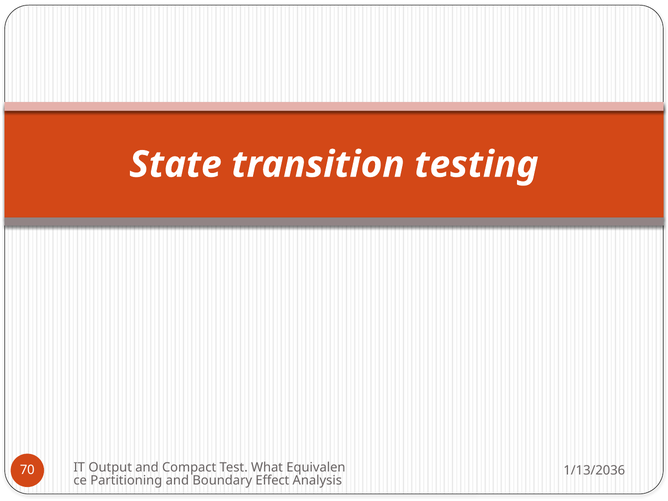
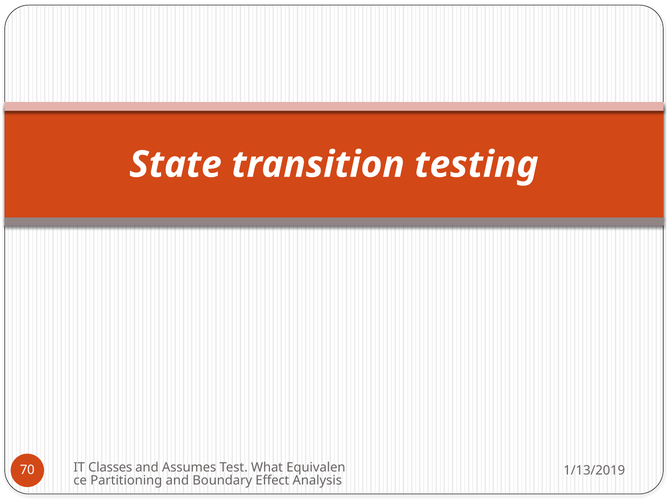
Output: Output -> Classes
Compact: Compact -> Assumes
1/13/2036: 1/13/2036 -> 1/13/2019
